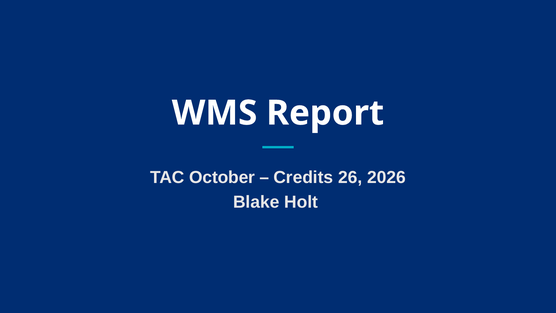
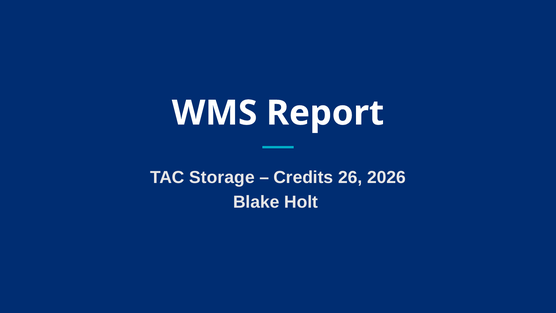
October: October -> Storage
